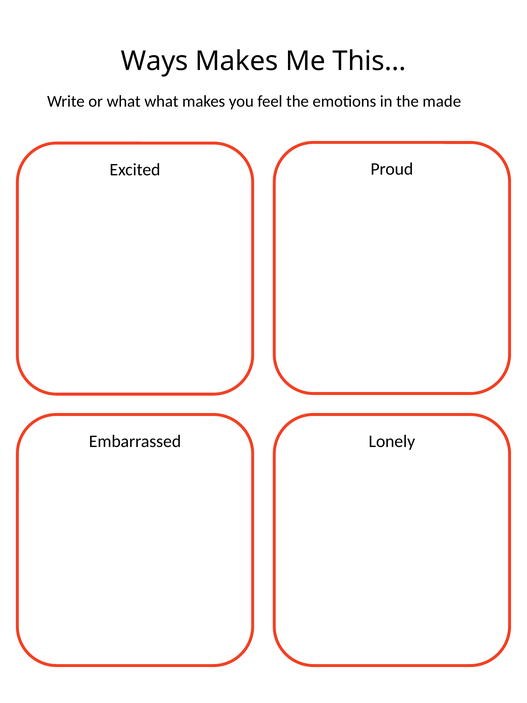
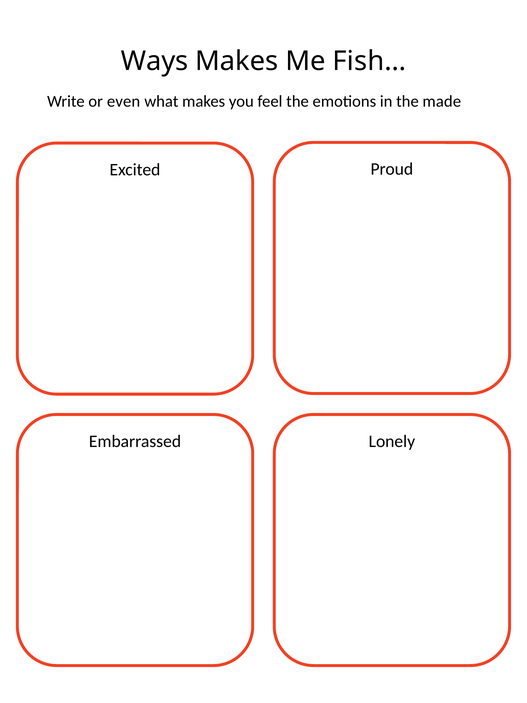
This…: This… -> Fish…
or what: what -> even
